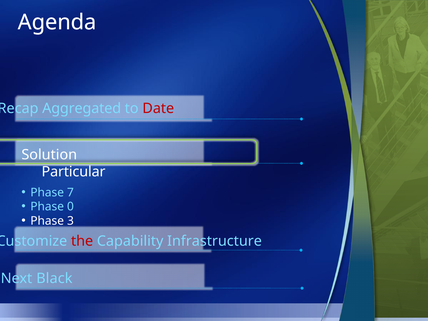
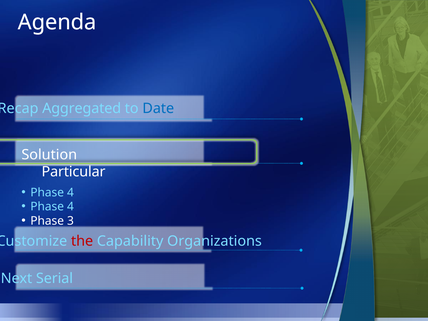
Date colour: red -> blue
7 at (70, 192): 7 -> 4
0 at (70, 207): 0 -> 4
Infrastructure: Infrastructure -> Organizations
Black: Black -> Serial
